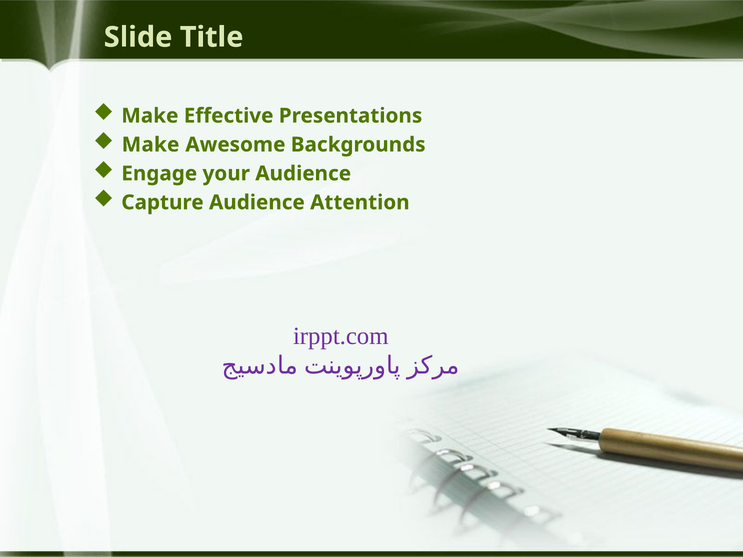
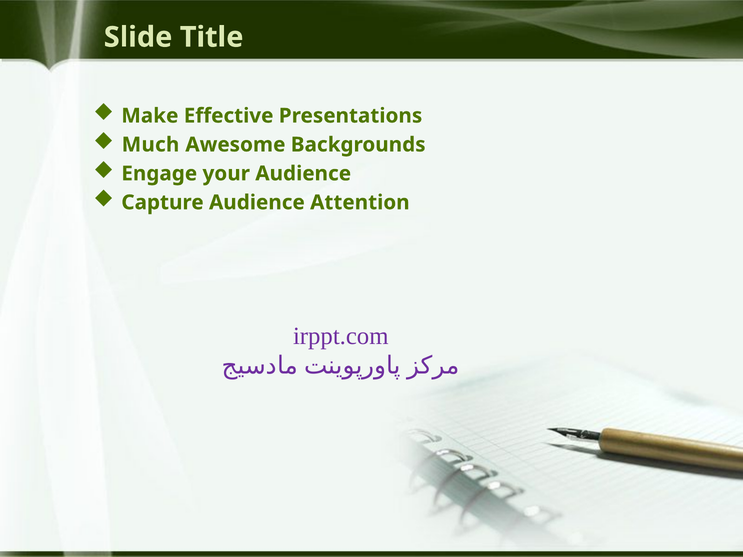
Make at (151, 145): Make -> Much
